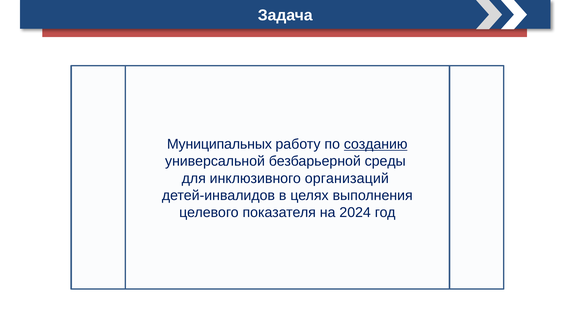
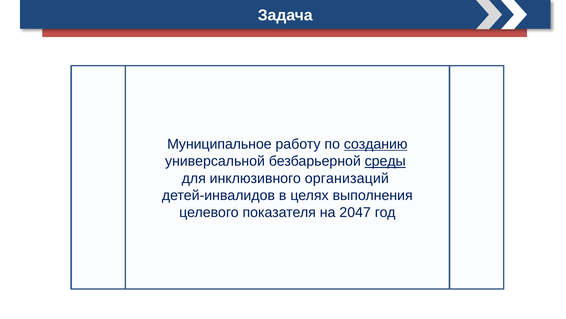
Муниципальных: Муниципальных -> Муниципальное
среды underline: none -> present
2024: 2024 -> 2047
